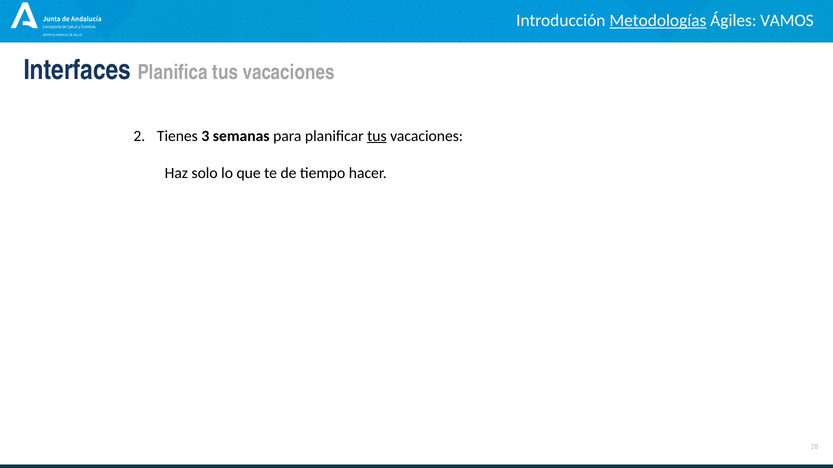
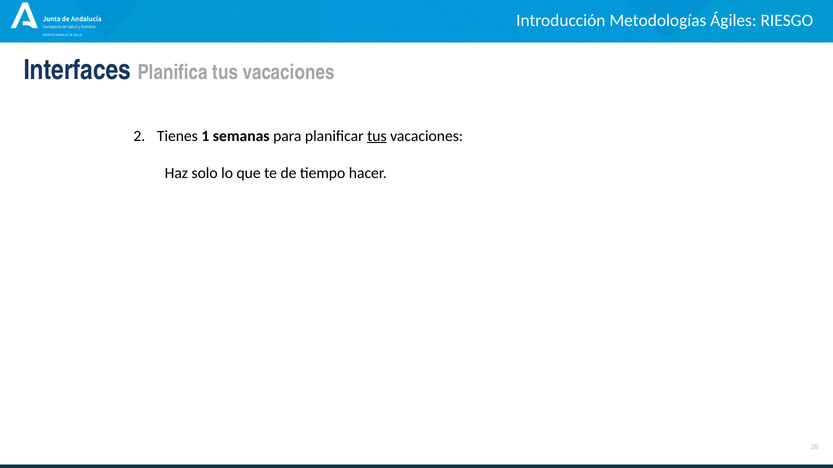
Metodologías underline: present -> none
VAMOS: VAMOS -> RIESGO
3: 3 -> 1
